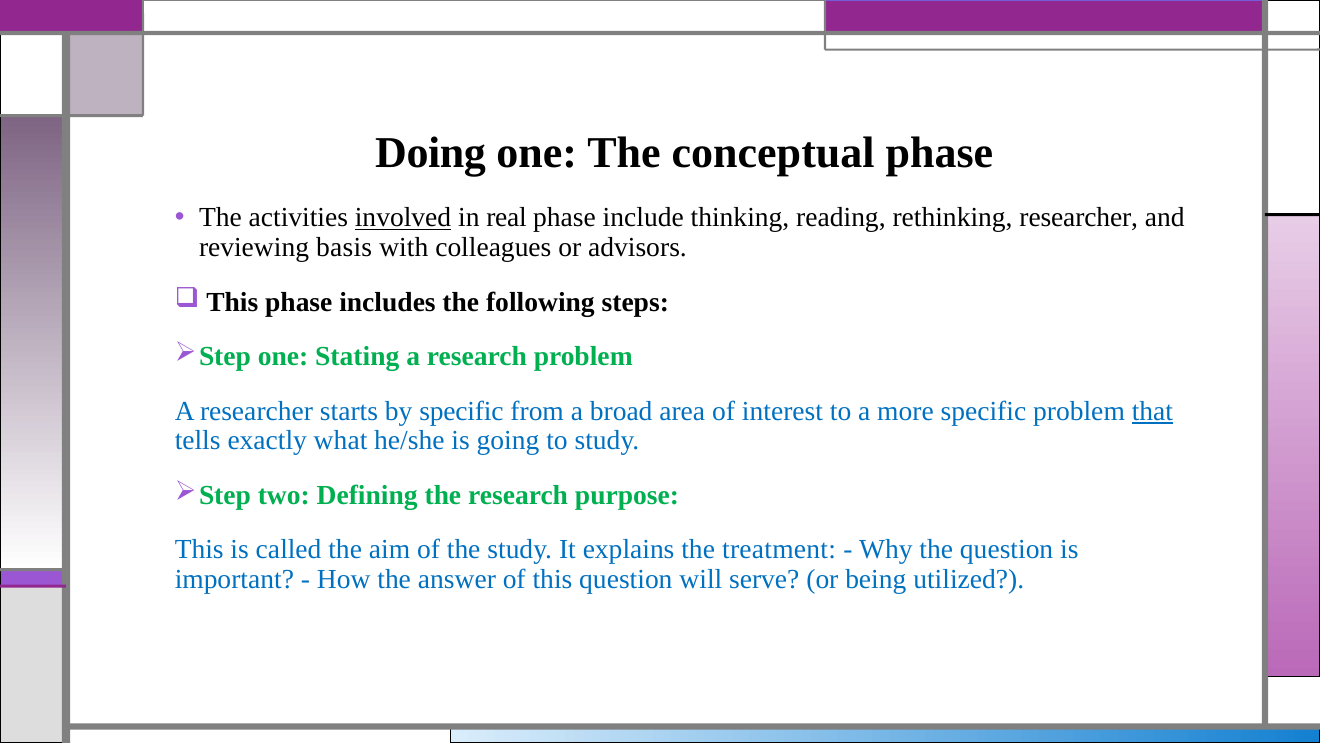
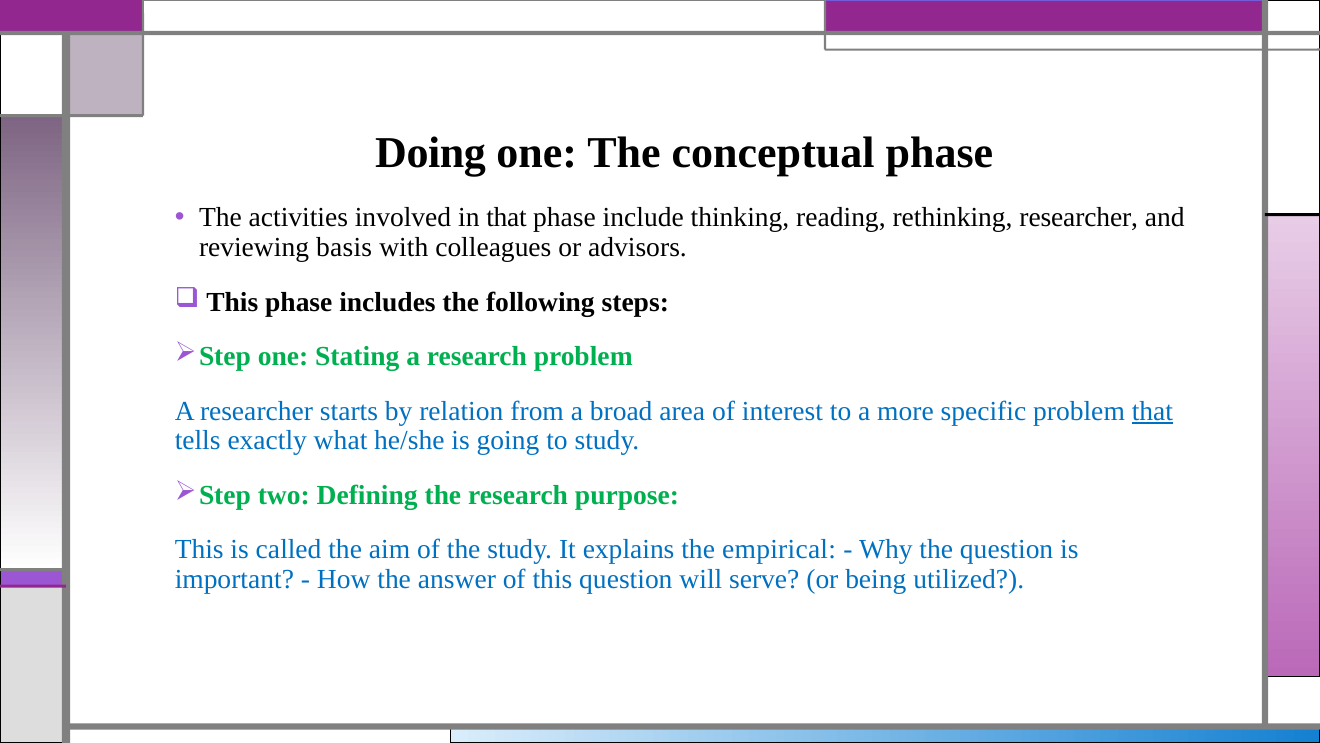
involved underline: present -> none
in real: real -> that
by specific: specific -> relation
treatment: treatment -> empirical
